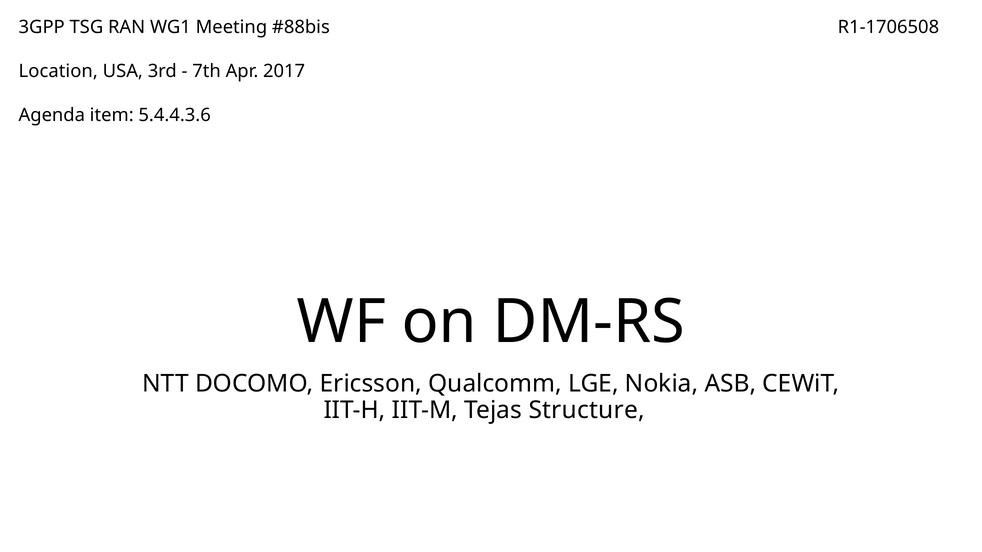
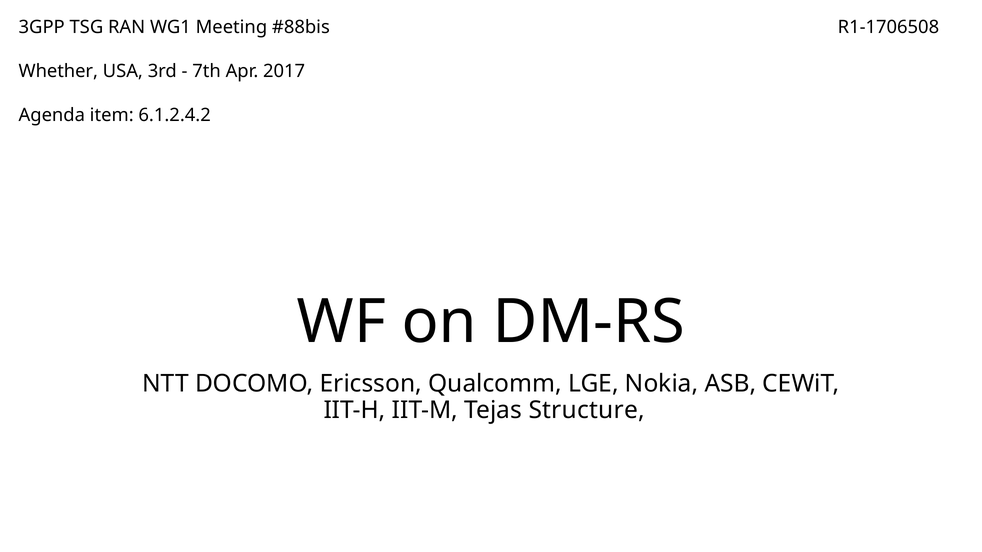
Location: Location -> Whether
5.4.4.3.6: 5.4.4.3.6 -> 6.1.2.4.2
